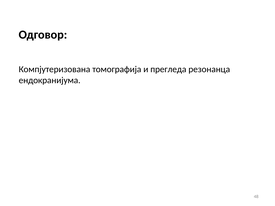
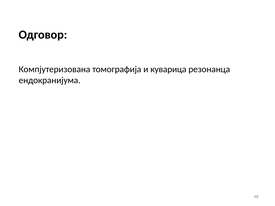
прегледа: прегледа -> куварица
